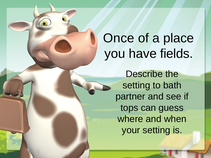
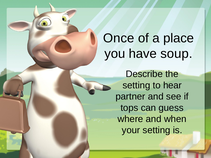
fields: fields -> soup
bath: bath -> hear
